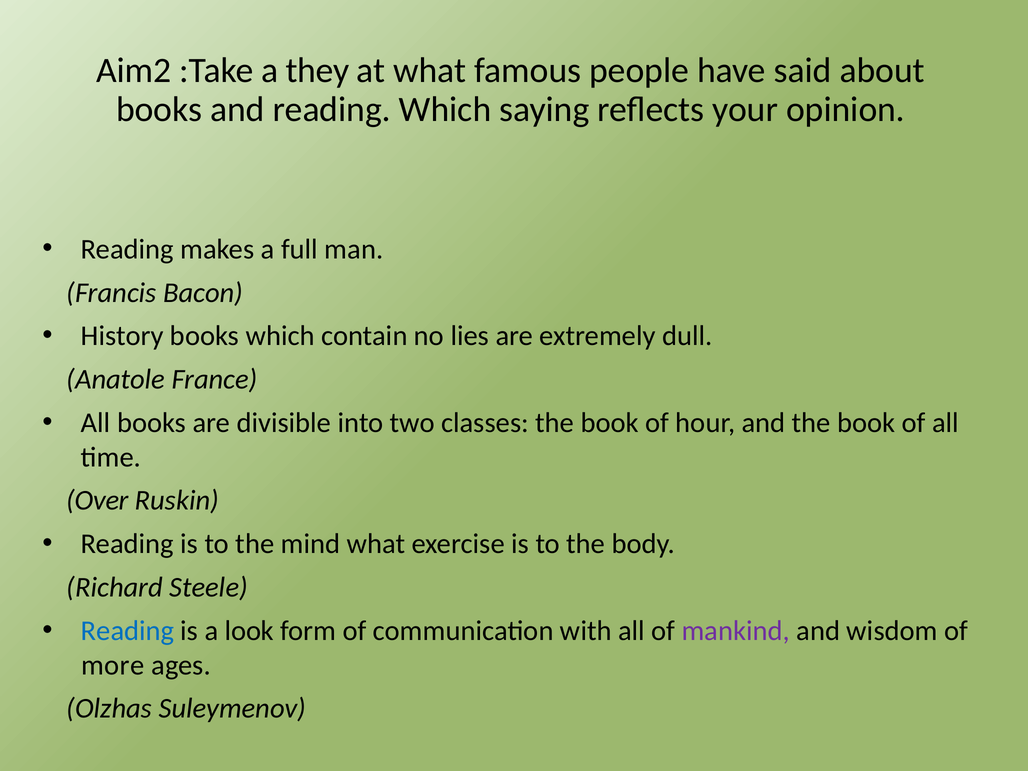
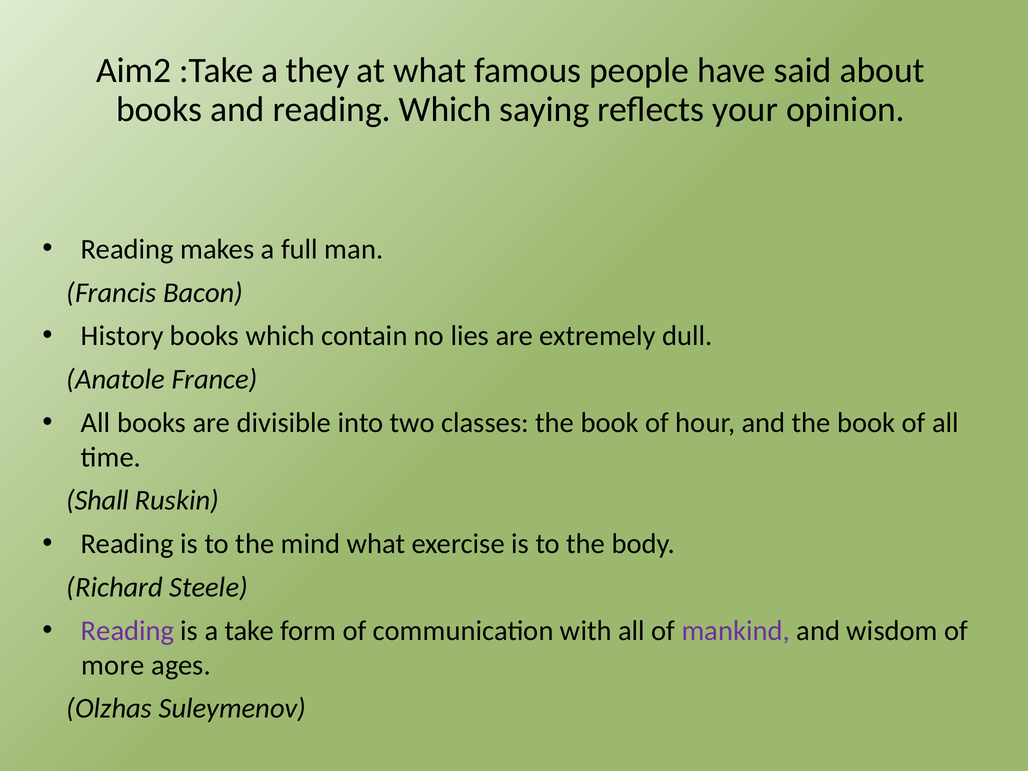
Over: Over -> Shall
Reading at (127, 631) colour: blue -> purple
look: look -> take
